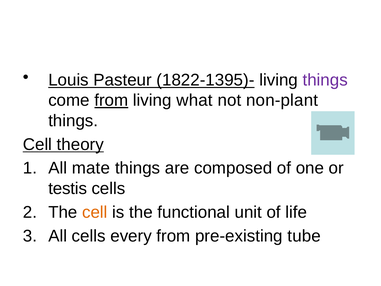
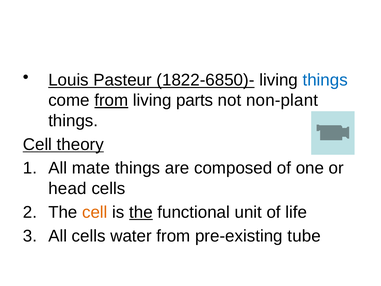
1822-1395)-: 1822-1395)- -> 1822-6850)-
things at (325, 80) colour: purple -> blue
what: what -> parts
testis: testis -> head
the at (141, 212) underline: none -> present
every: every -> water
